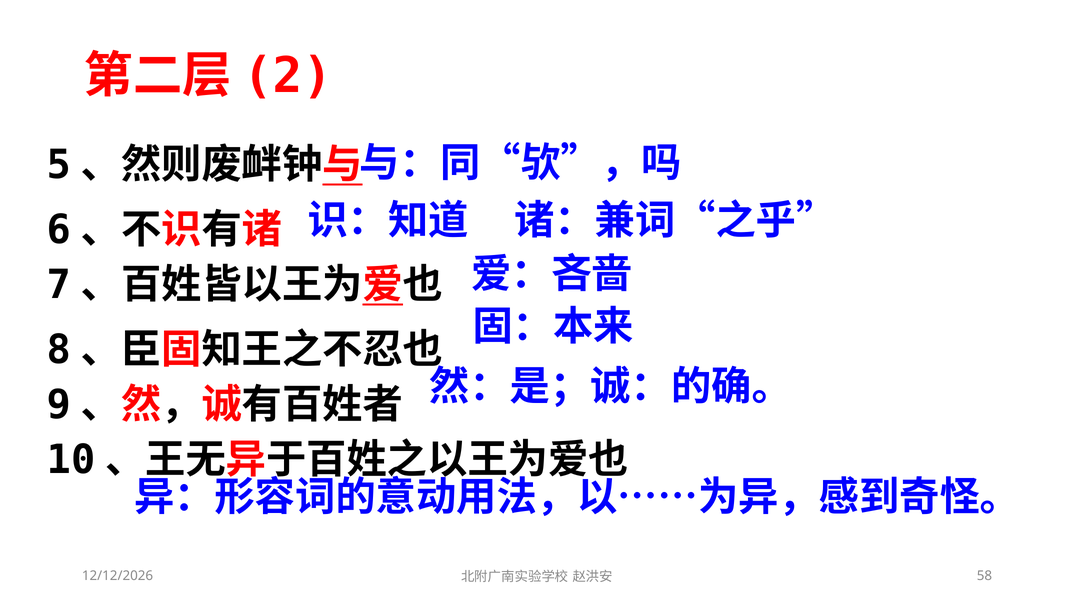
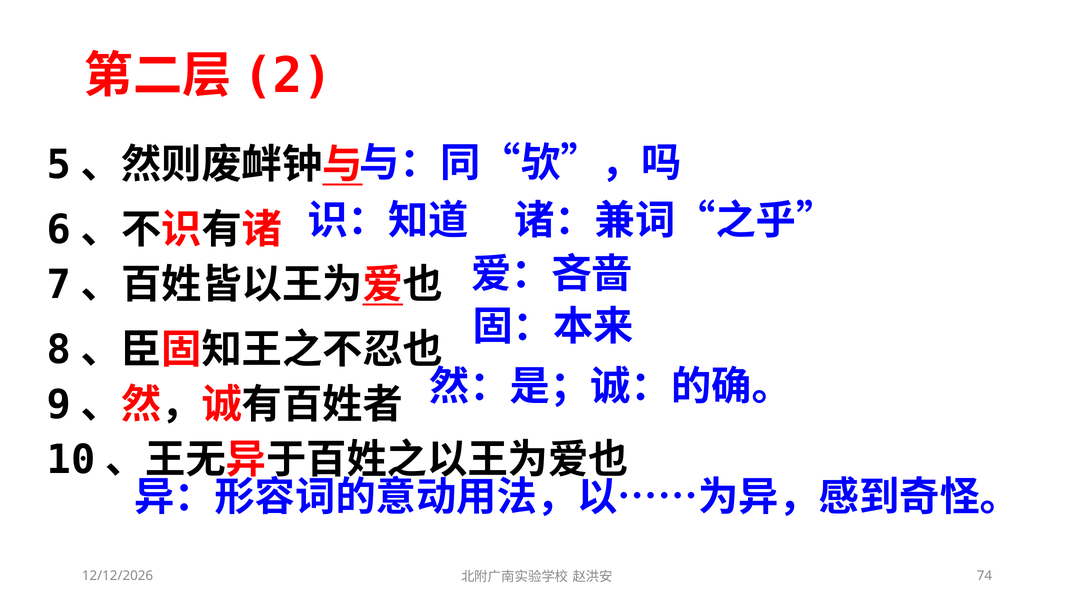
58: 58 -> 74
